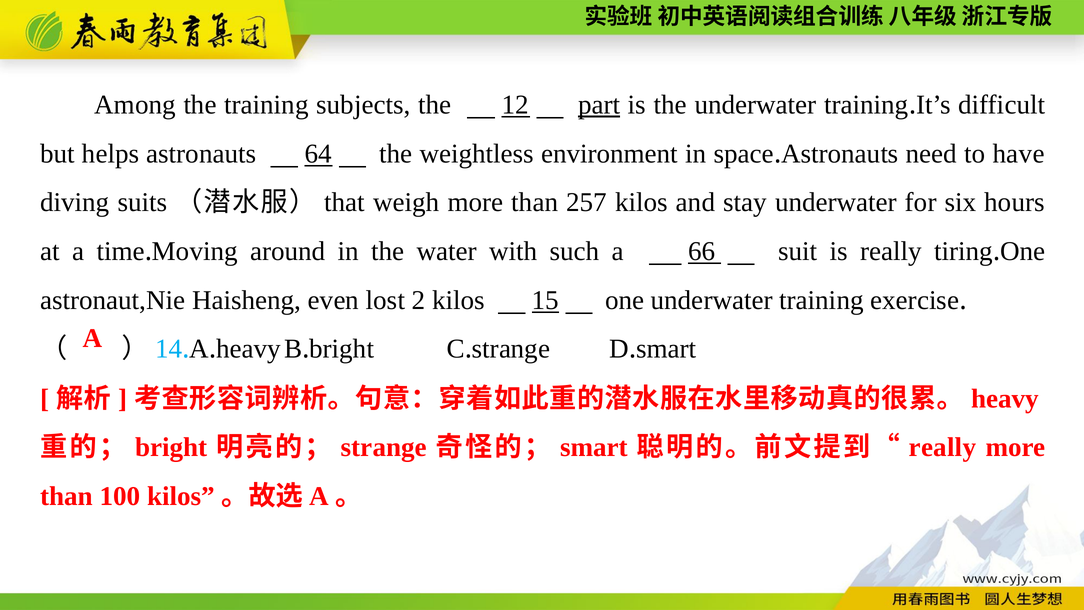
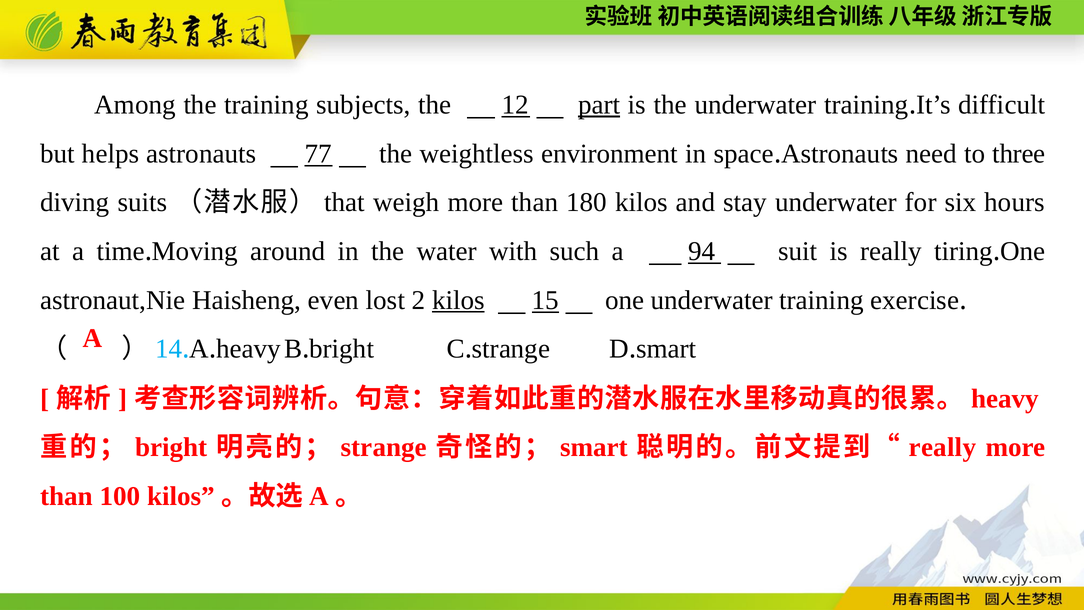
64: 64 -> 77
have: have -> three
257: 257 -> 180
66: 66 -> 94
kilos at (458, 300) underline: none -> present
